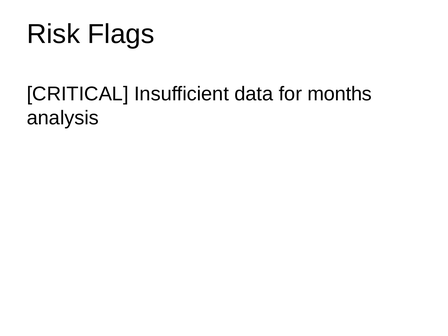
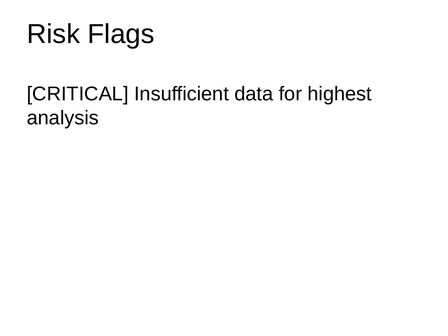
months: months -> highest
